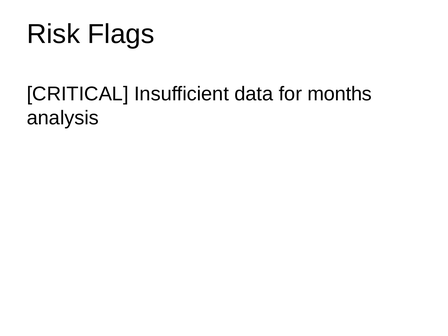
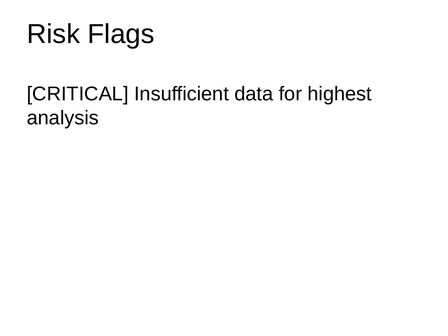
months: months -> highest
